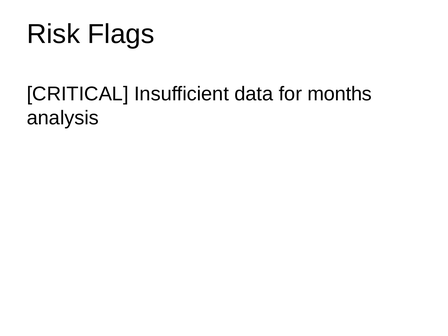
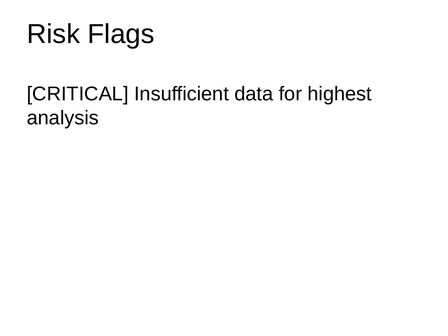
months: months -> highest
